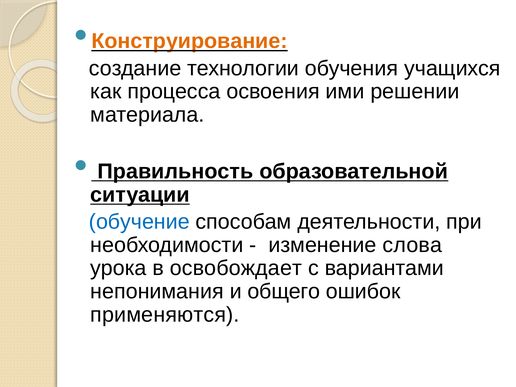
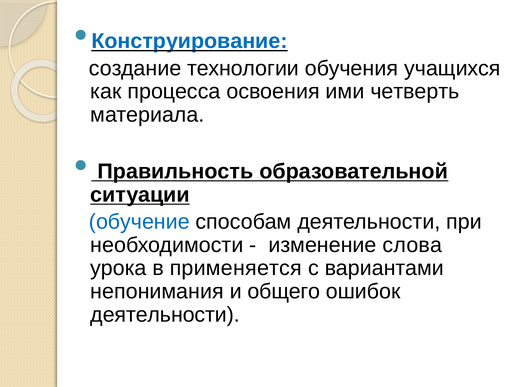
Конструирование colour: orange -> blue
решении: решении -> четверть
освобождает: освобождает -> применяется
применяются at (165, 315): применяются -> деятельности
